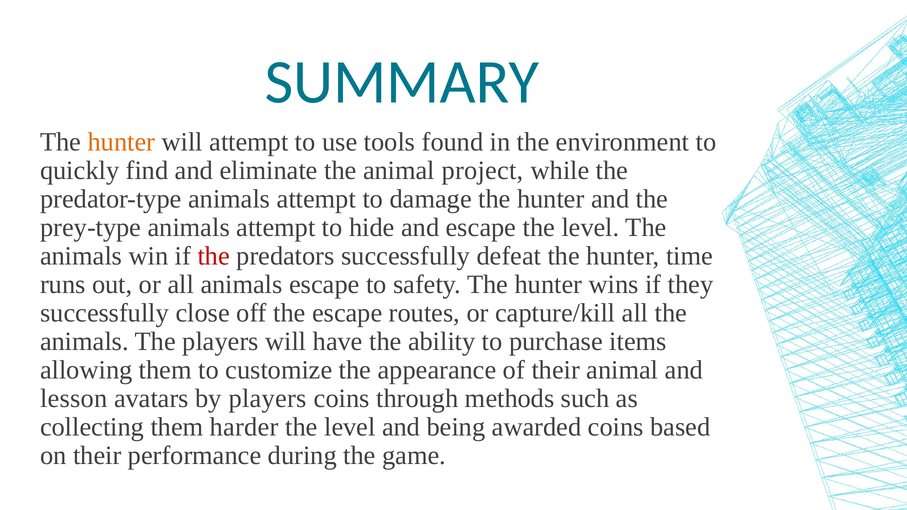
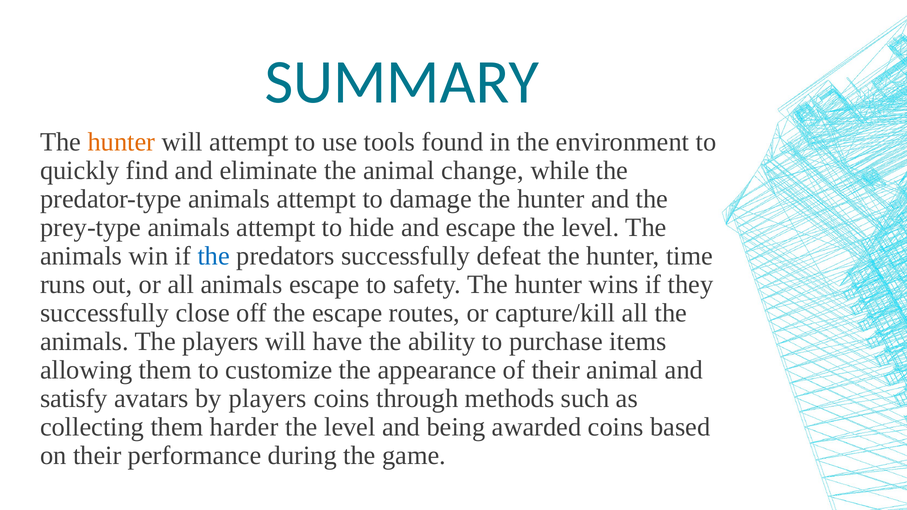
project: project -> change
the at (214, 256) colour: red -> blue
lesson: lesson -> satisfy
